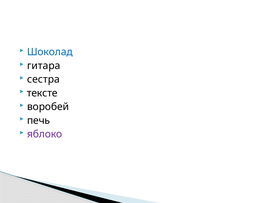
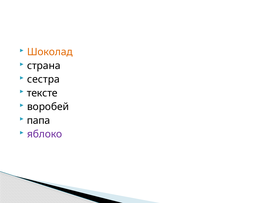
Шоколад colour: blue -> orange
гитара: гитара -> страна
печь: печь -> папа
